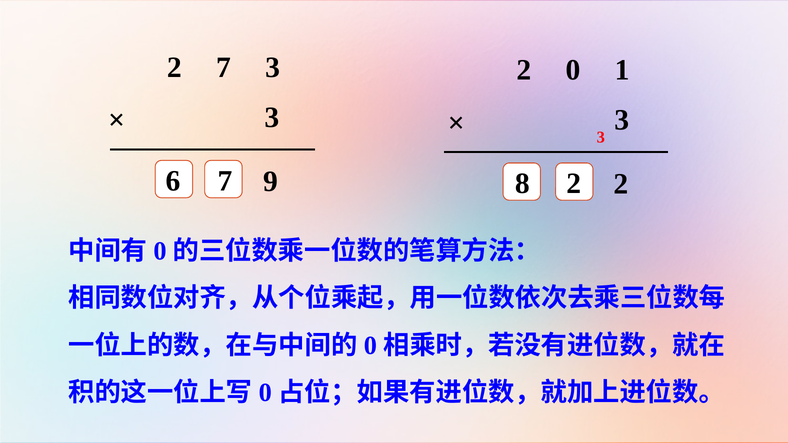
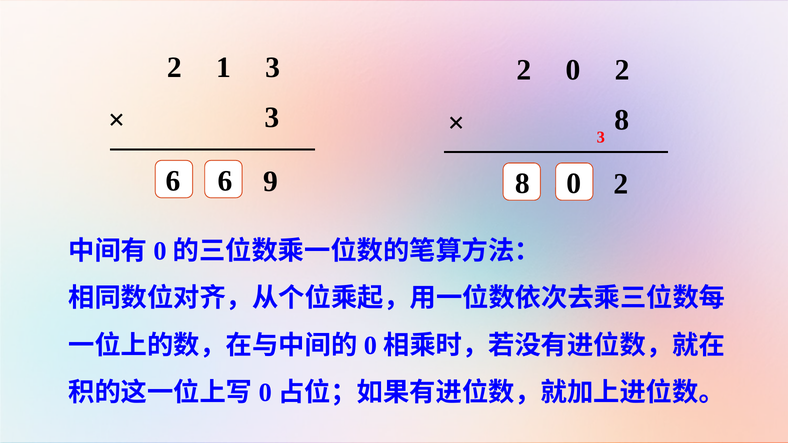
2 7: 7 -> 1
0 1: 1 -> 2
3 at (622, 120): 3 -> 8
6 7: 7 -> 6
8 2: 2 -> 0
